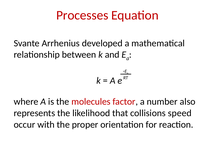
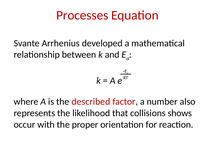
molecules: molecules -> described
speed: speed -> shows
